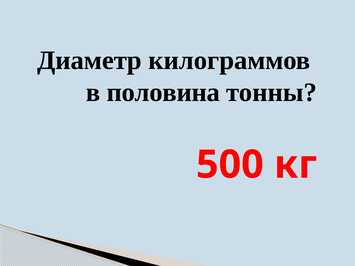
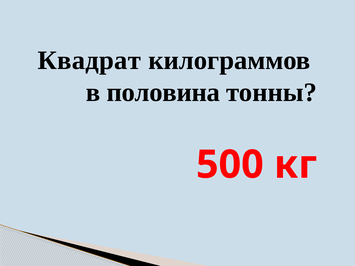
Диаметр: Диаметр -> Квадрат
